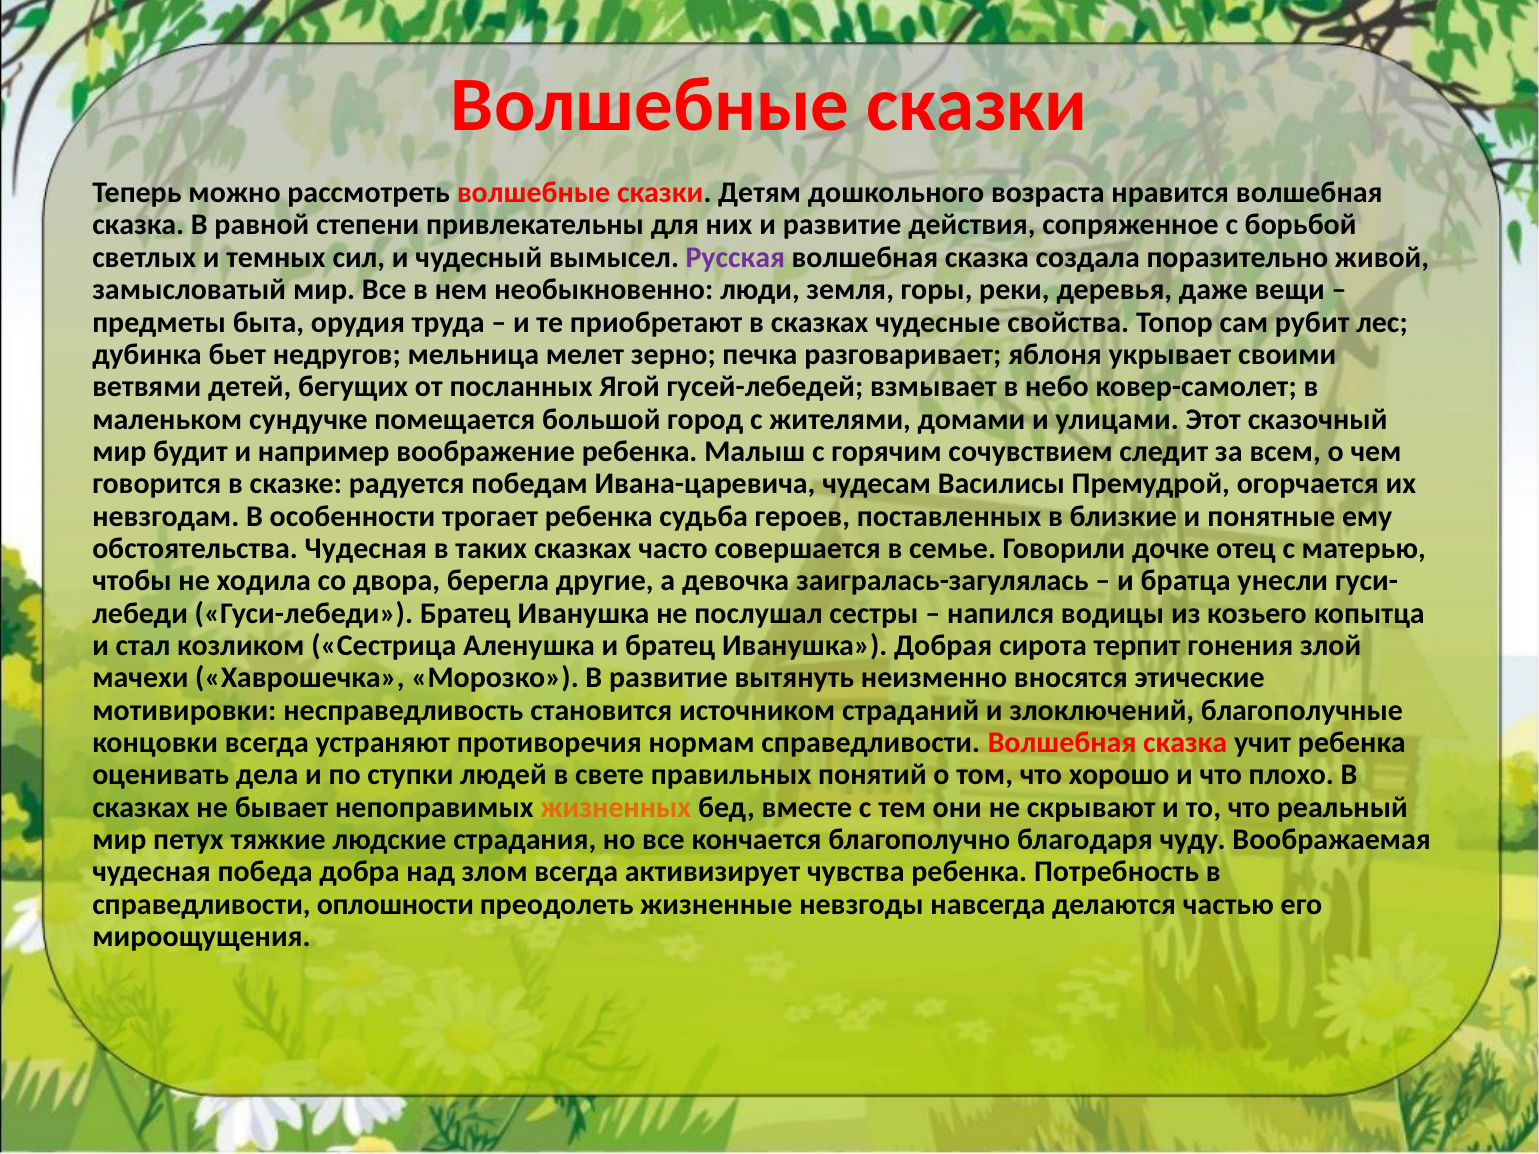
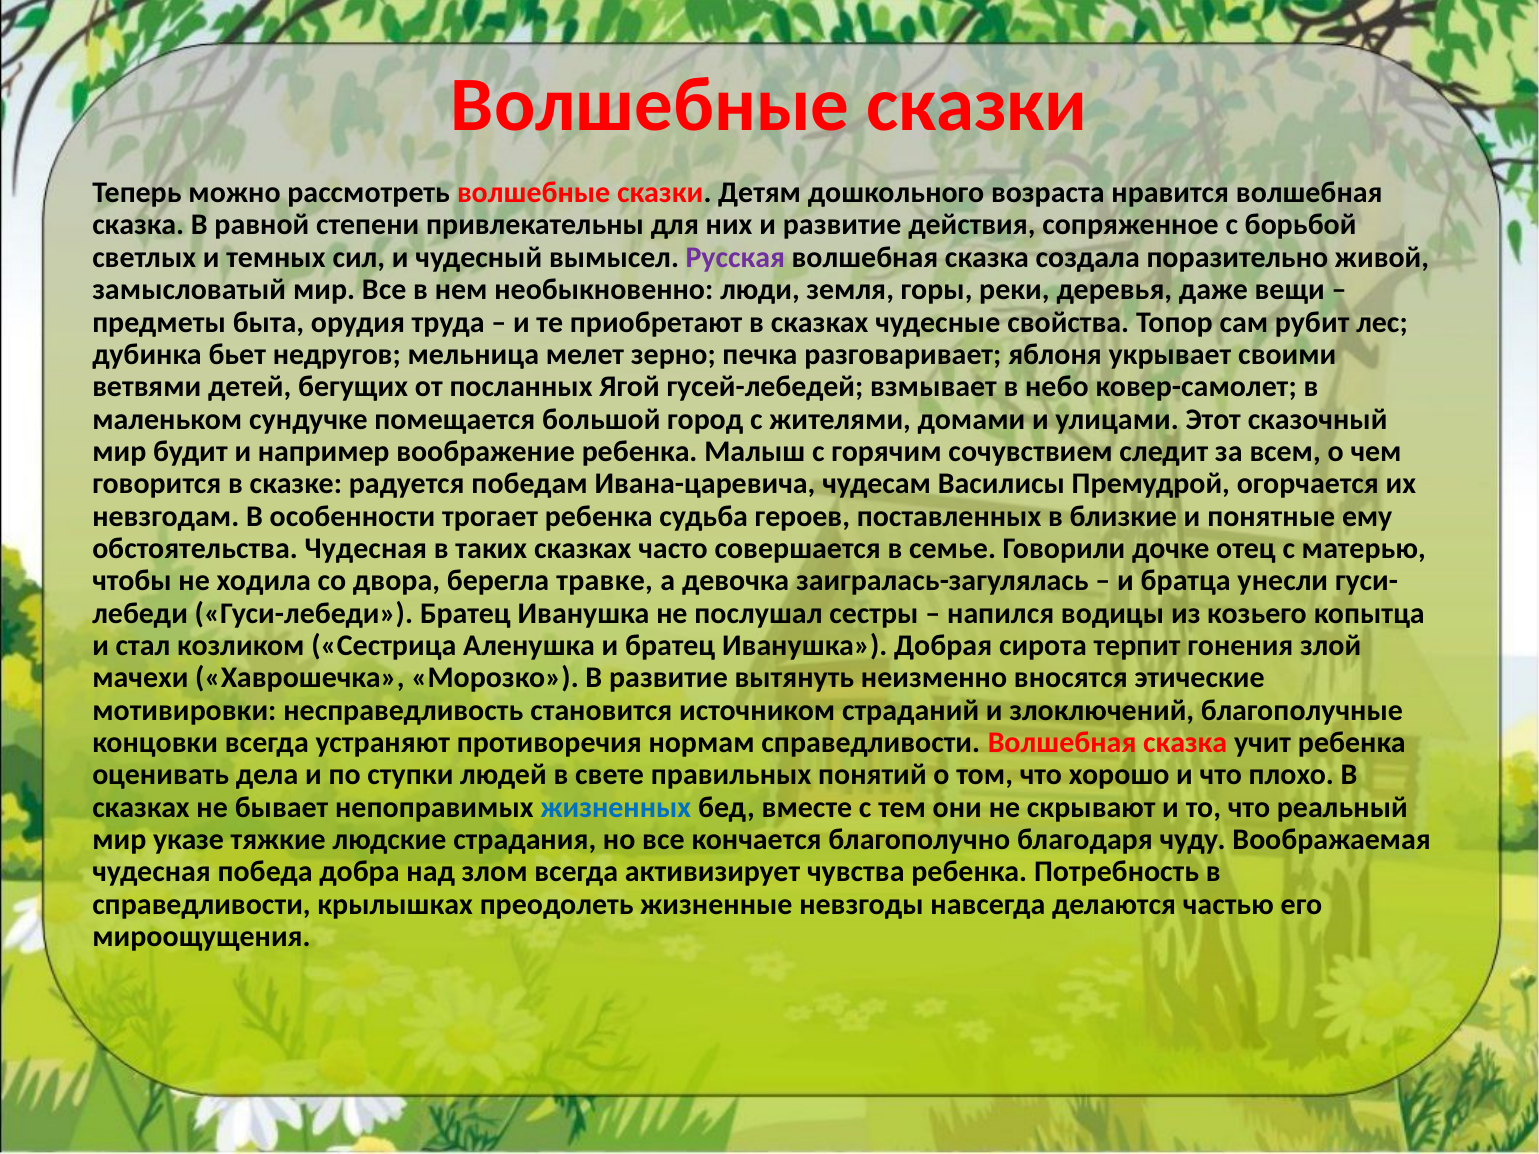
другие: другие -> травке
жизненных colour: orange -> blue
петух: петух -> указе
оплошности: оплошности -> крылышках
